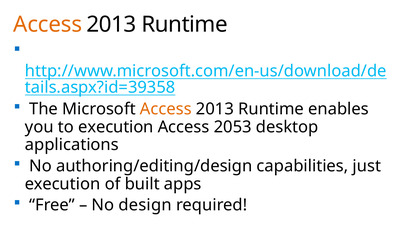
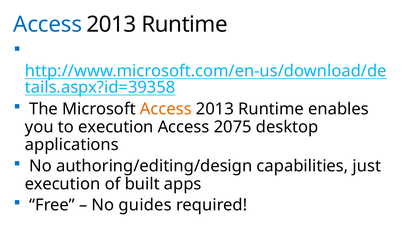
Access at (48, 25) colour: orange -> blue
2053: 2053 -> 2075
design: design -> guides
